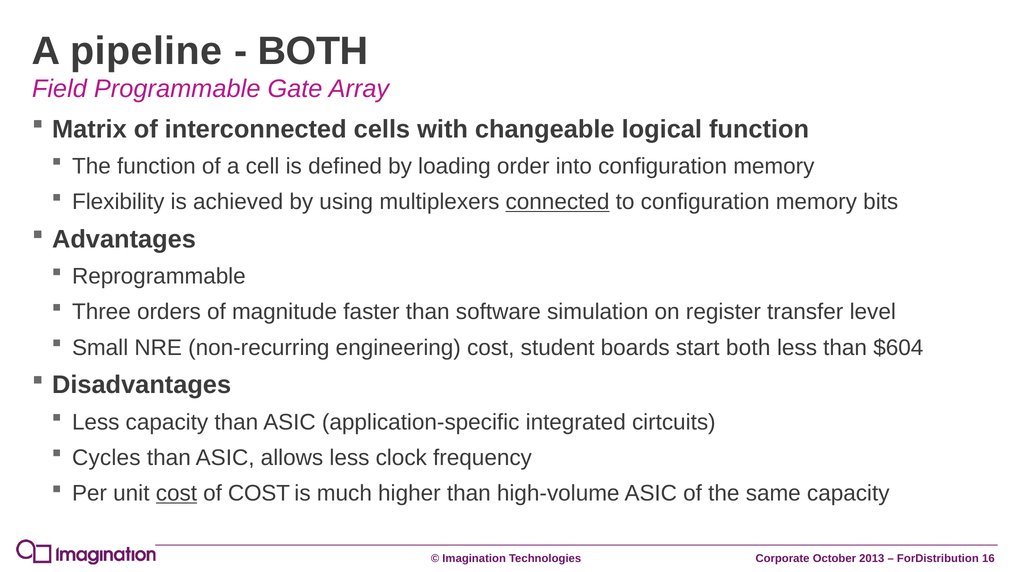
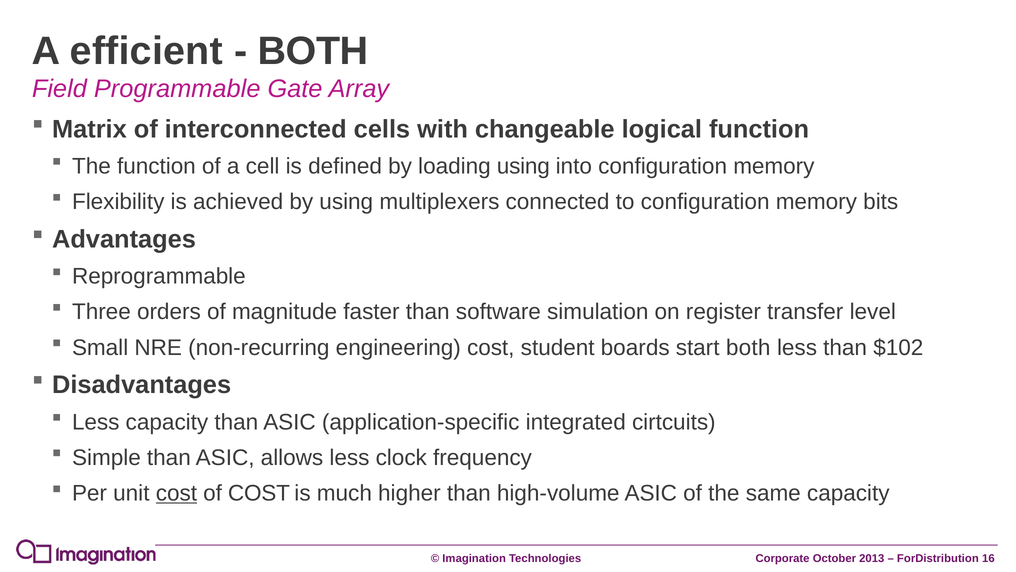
pipeline: pipeline -> efficient
loading order: order -> using
connected underline: present -> none
$604: $604 -> $102
Cycles: Cycles -> Simple
